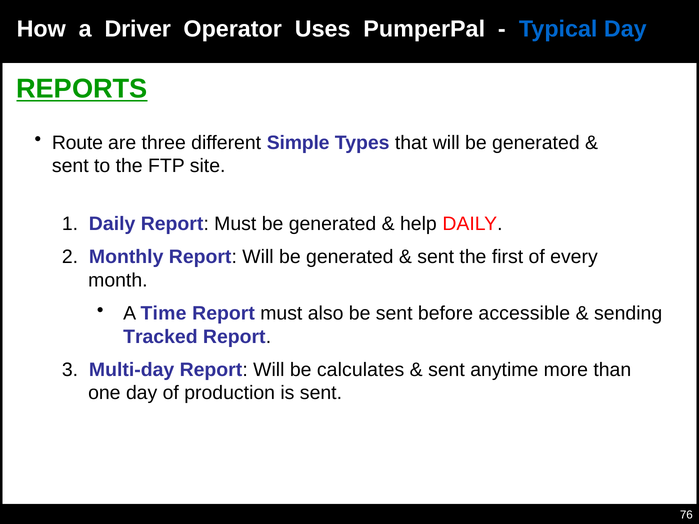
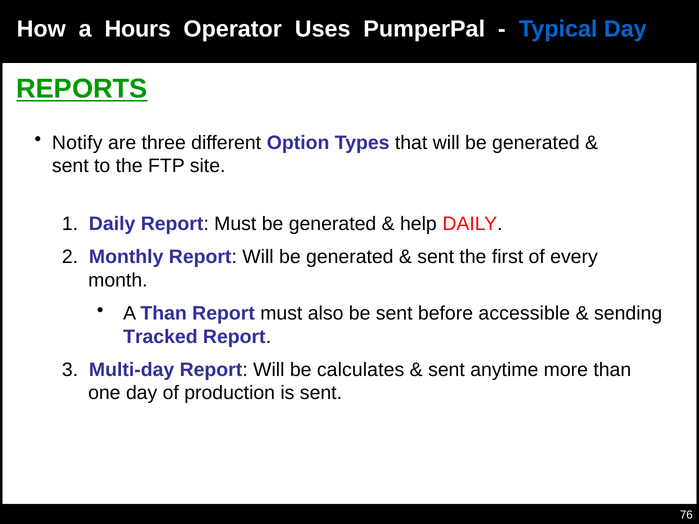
Driver: Driver -> Hours
Route: Route -> Notify
Simple: Simple -> Option
A Time: Time -> Than
